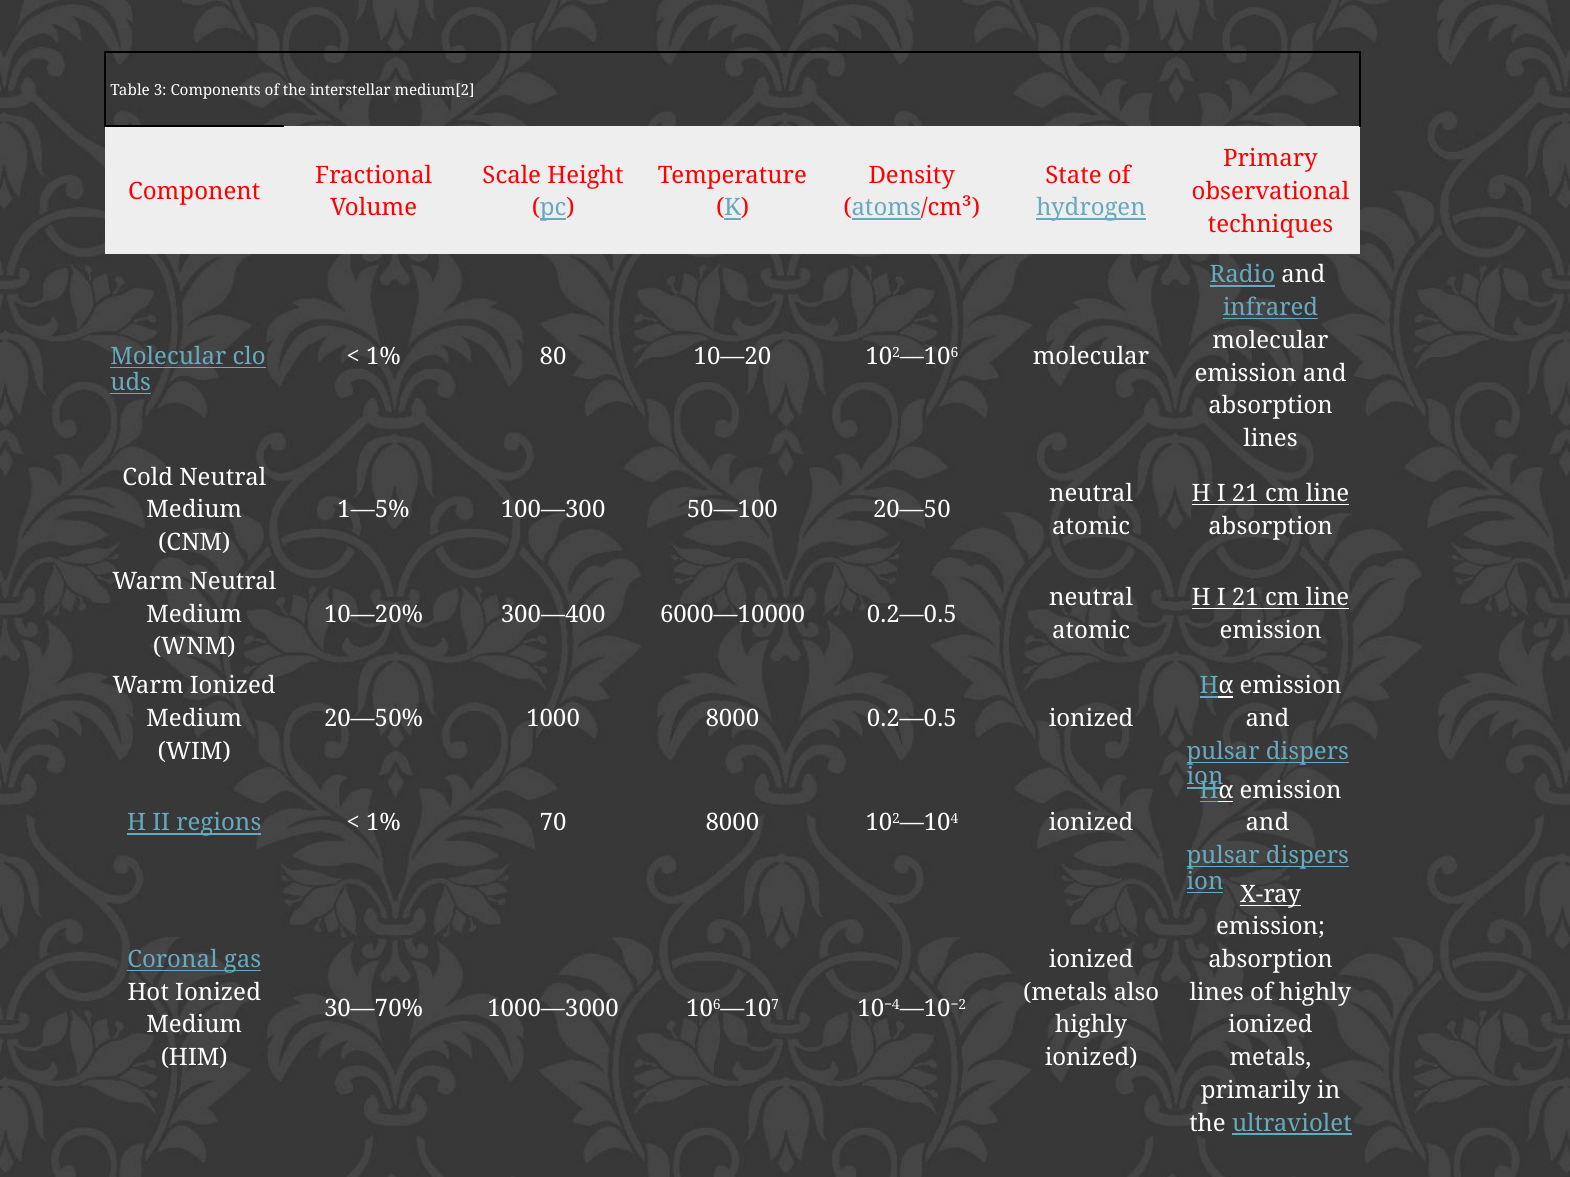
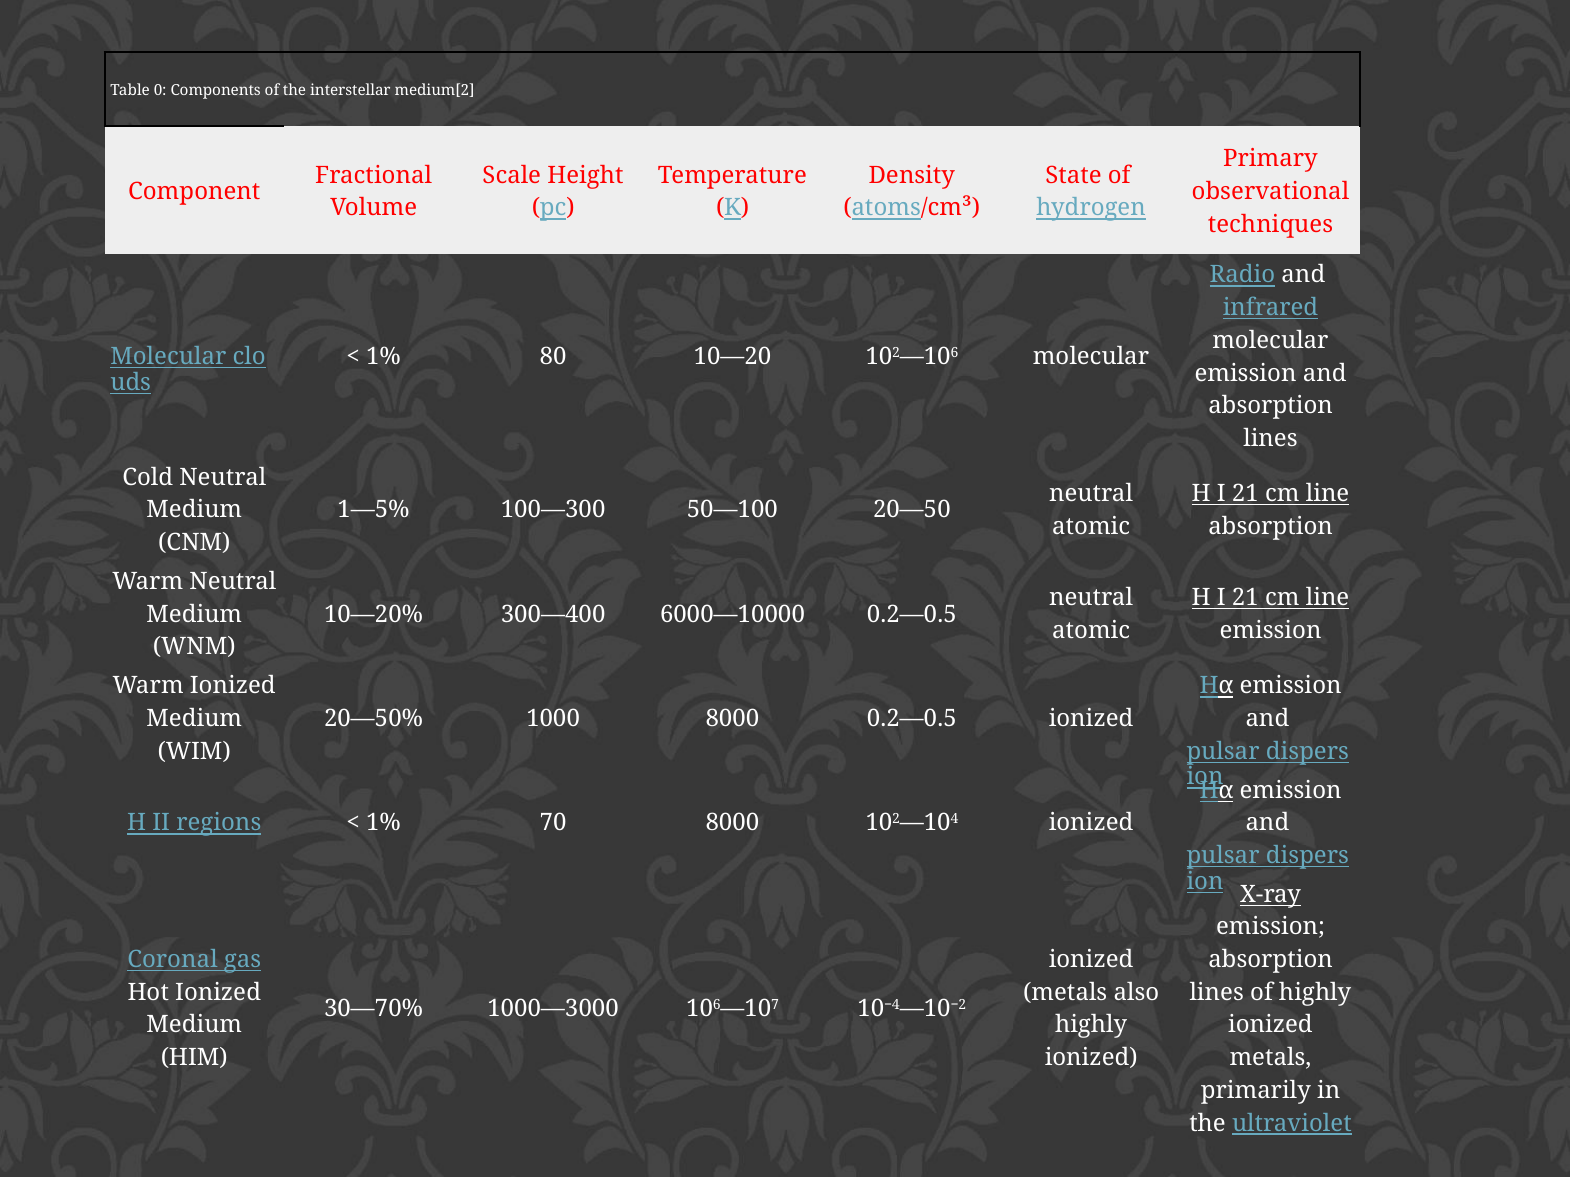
3: 3 -> 0
